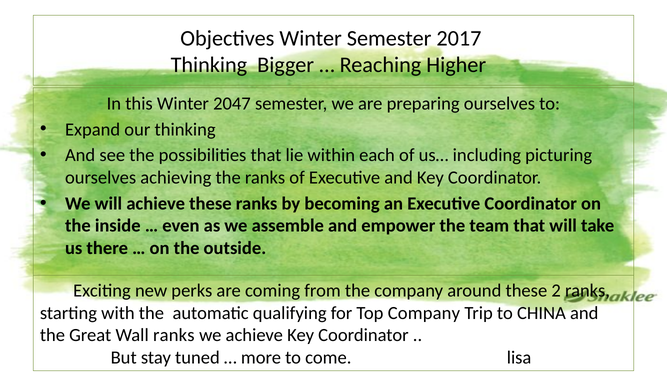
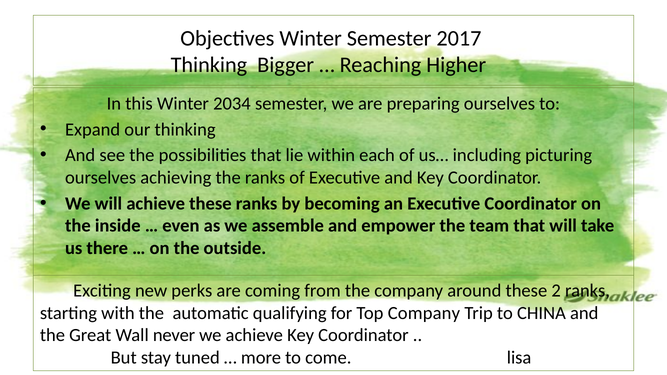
2047: 2047 -> 2034
Wall ranks: ranks -> never
